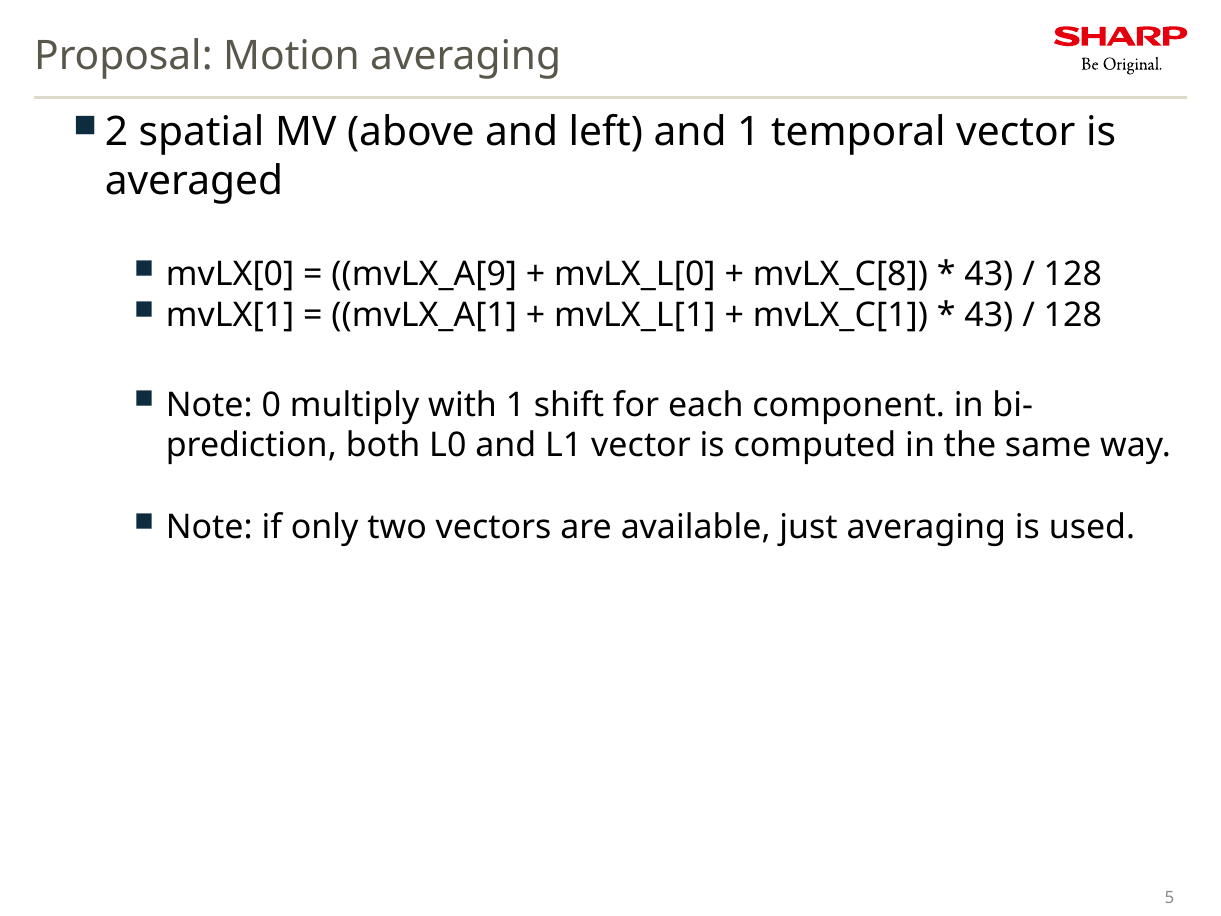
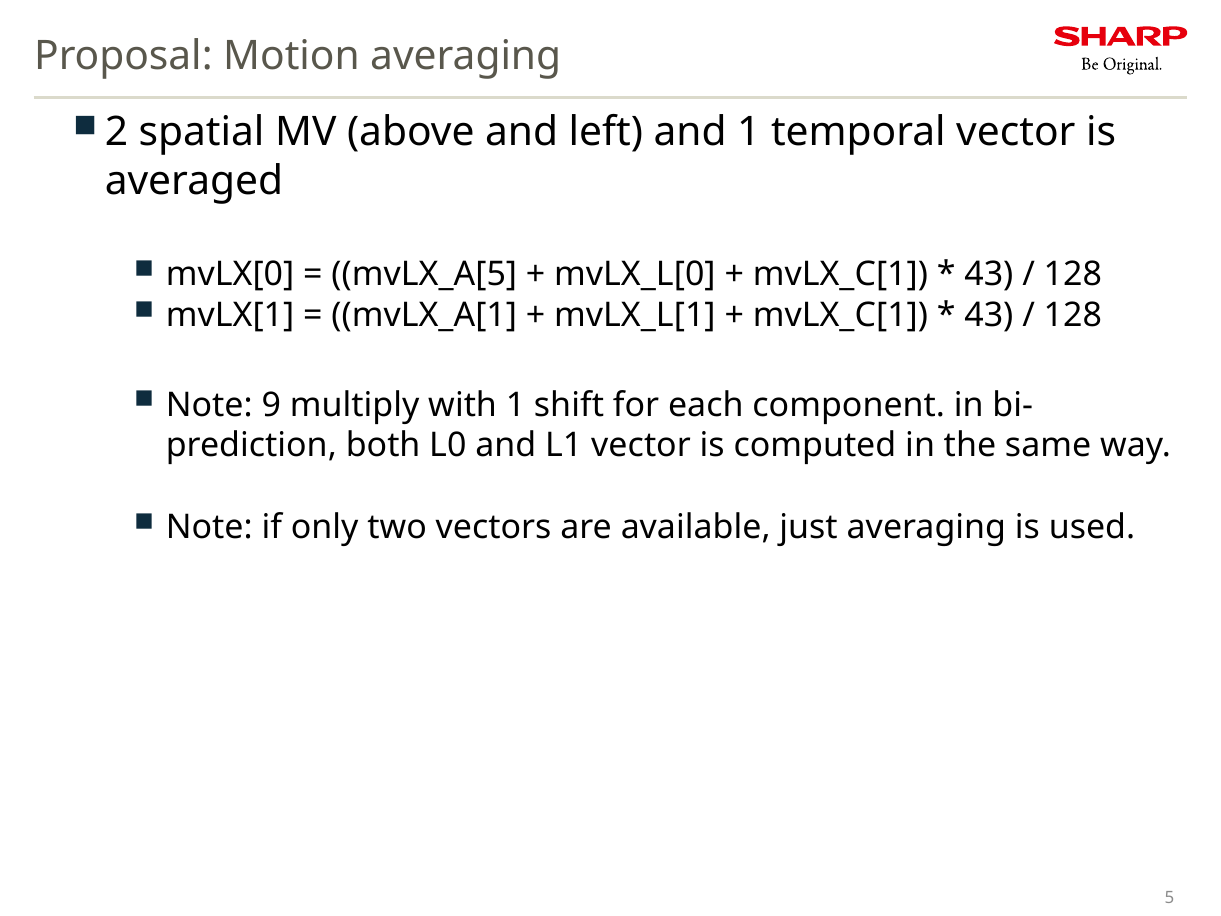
mvLX_A[9: mvLX_A[9 -> mvLX_A[5
mvLX_C[8 at (840, 274): mvLX_C[8 -> mvLX_C[1
0: 0 -> 9
